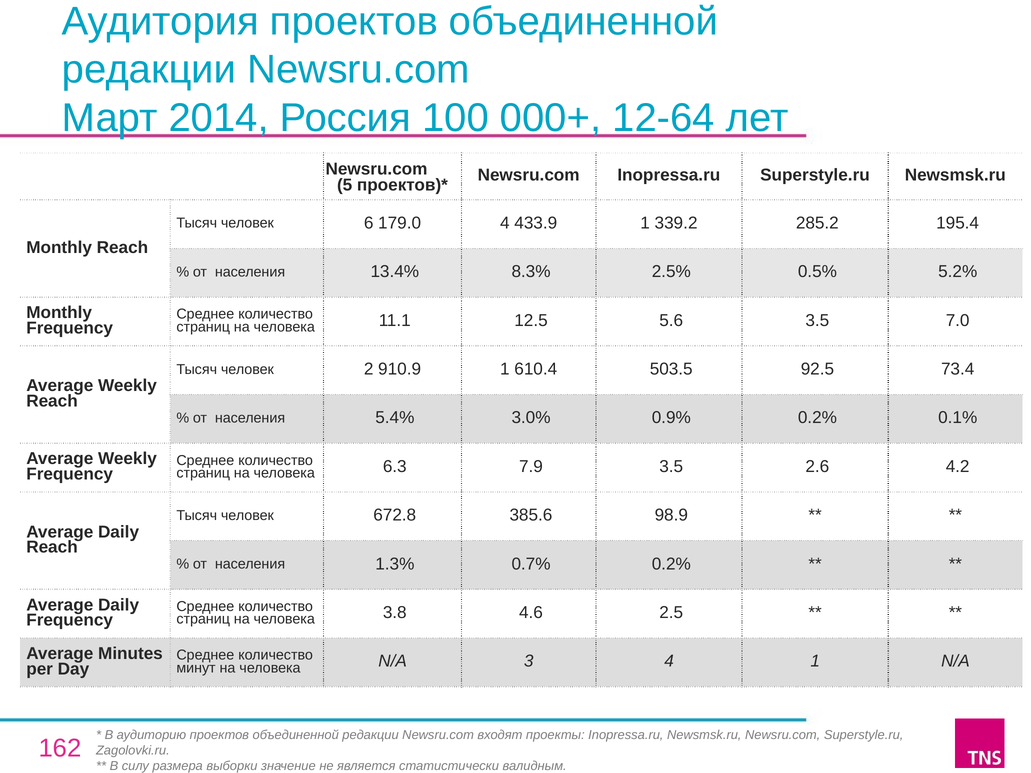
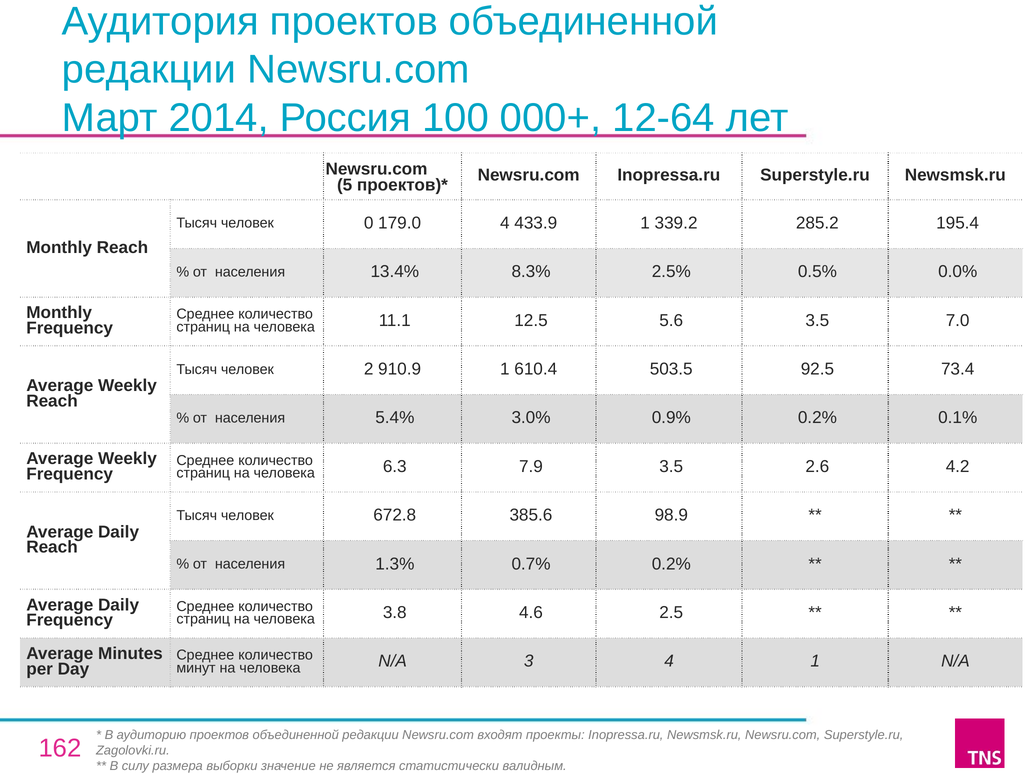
6: 6 -> 0
5.2%: 5.2% -> 0.0%
